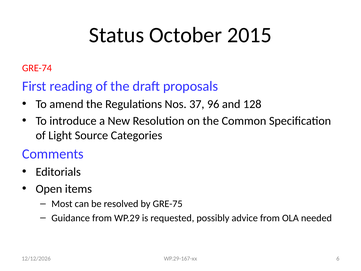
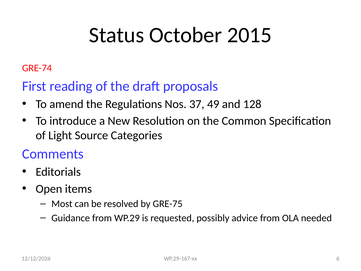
96: 96 -> 49
